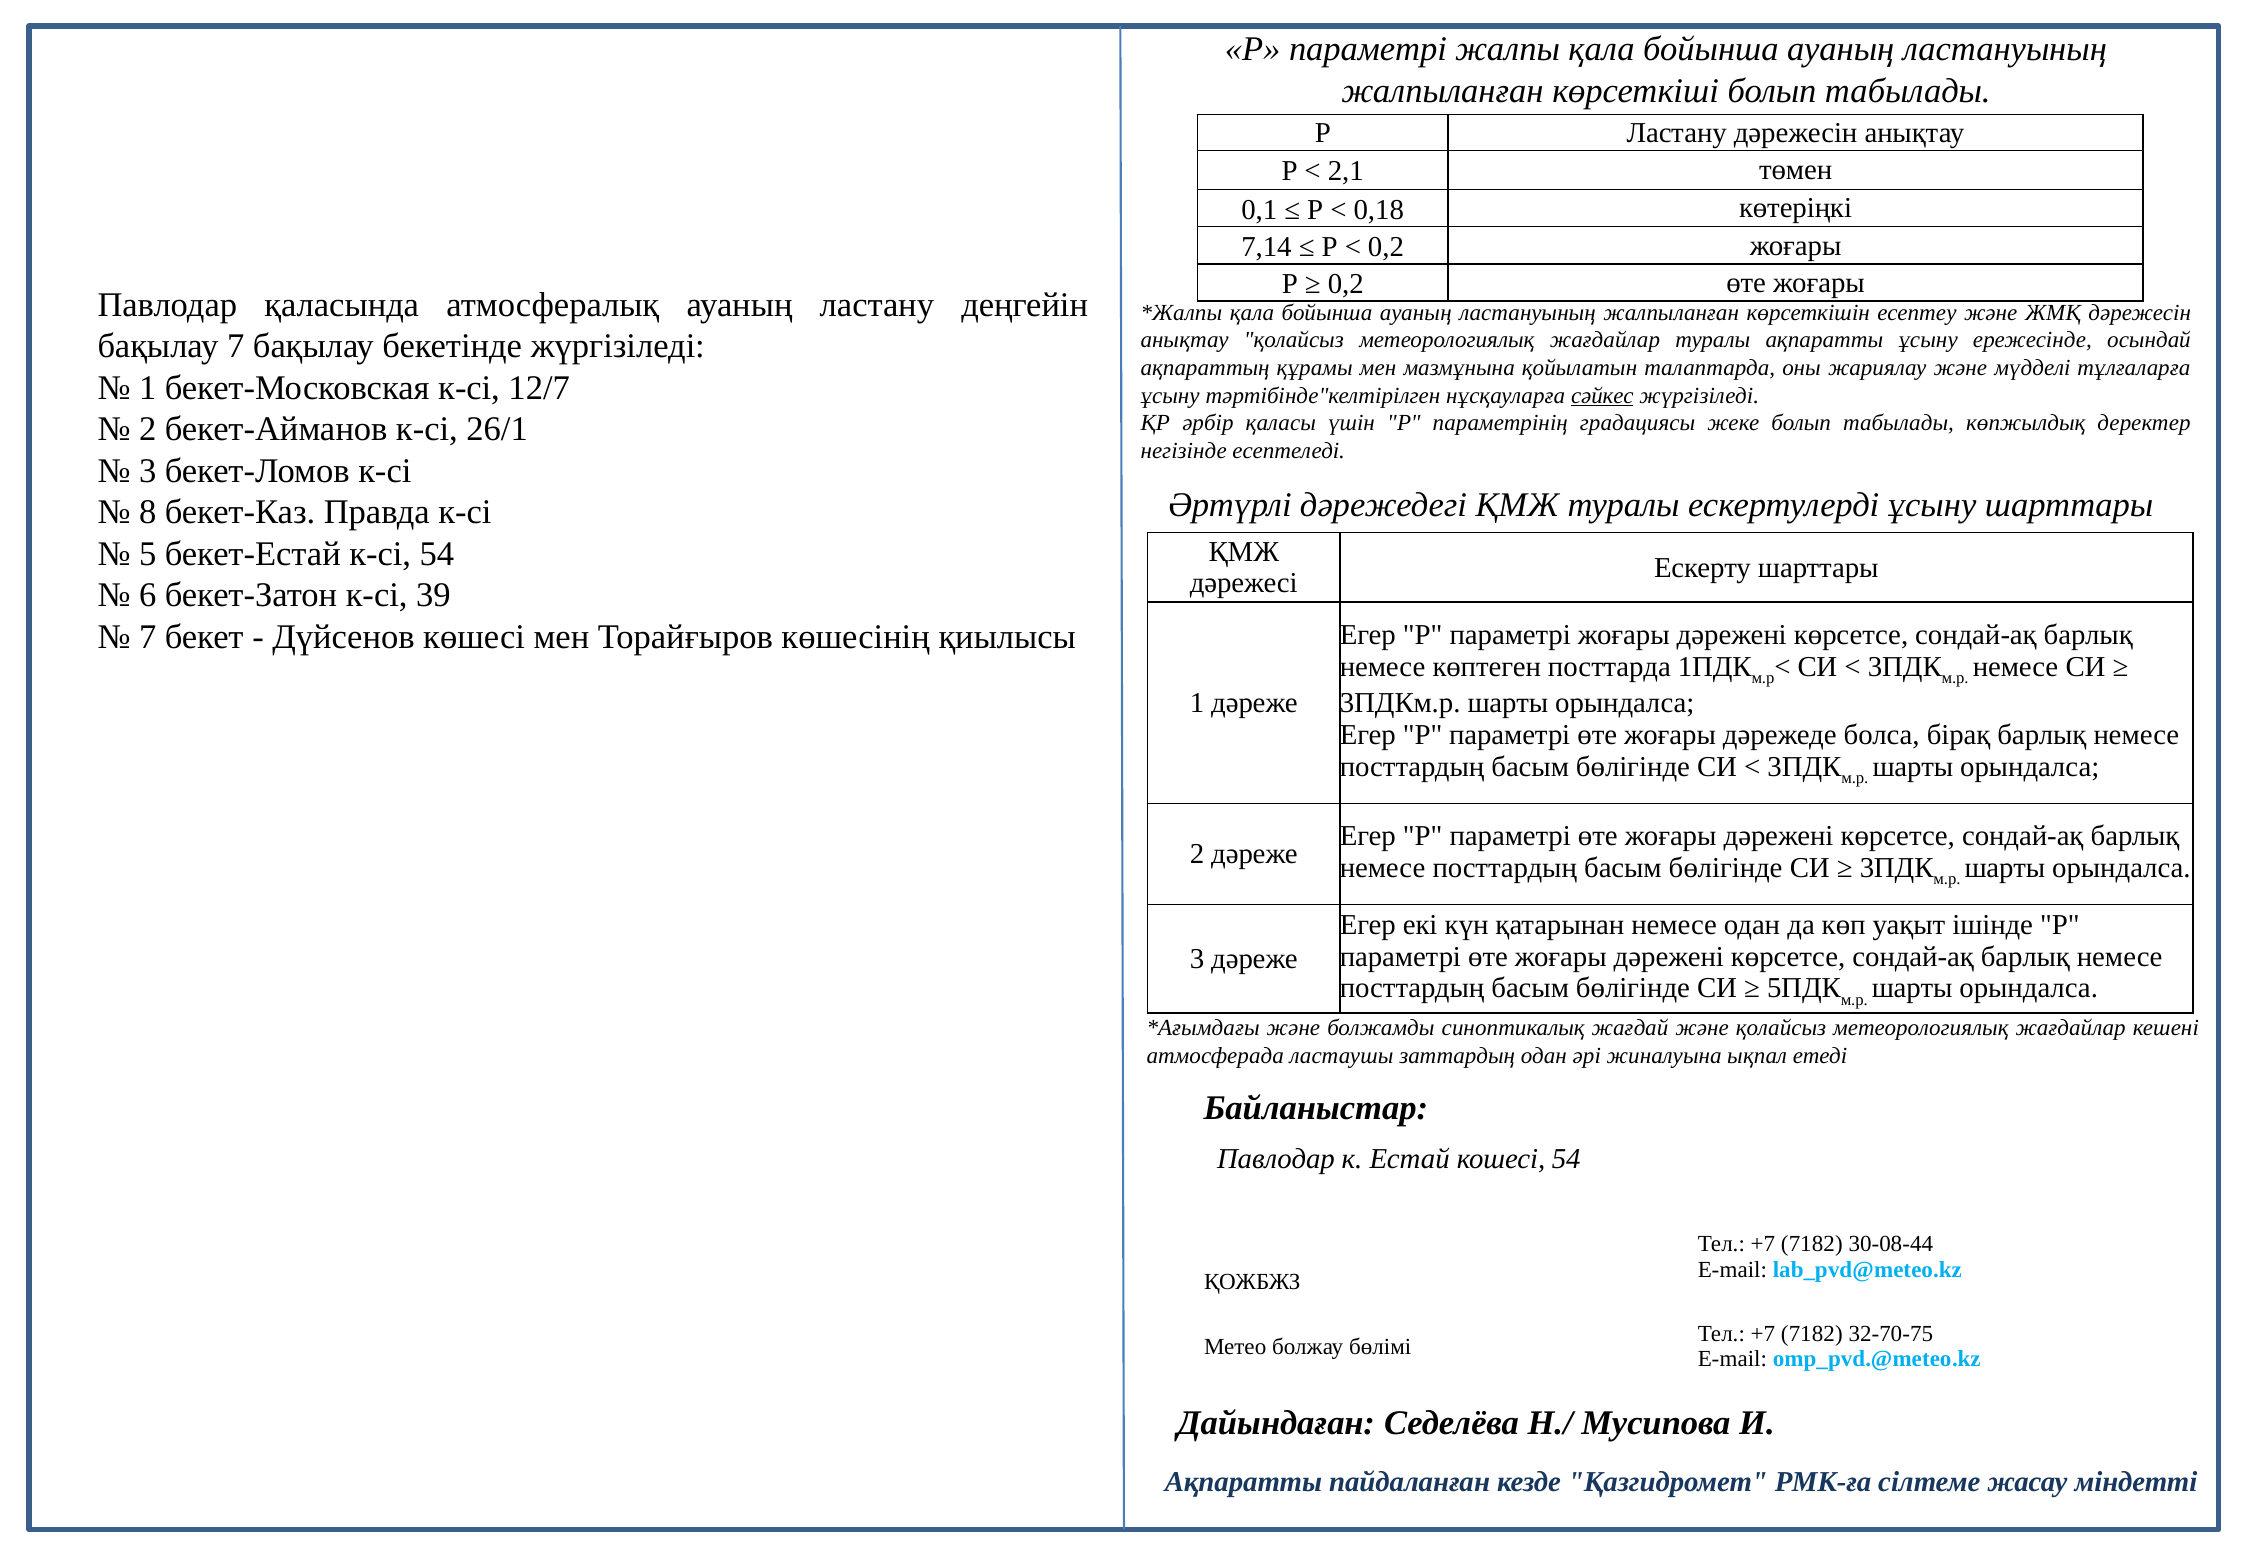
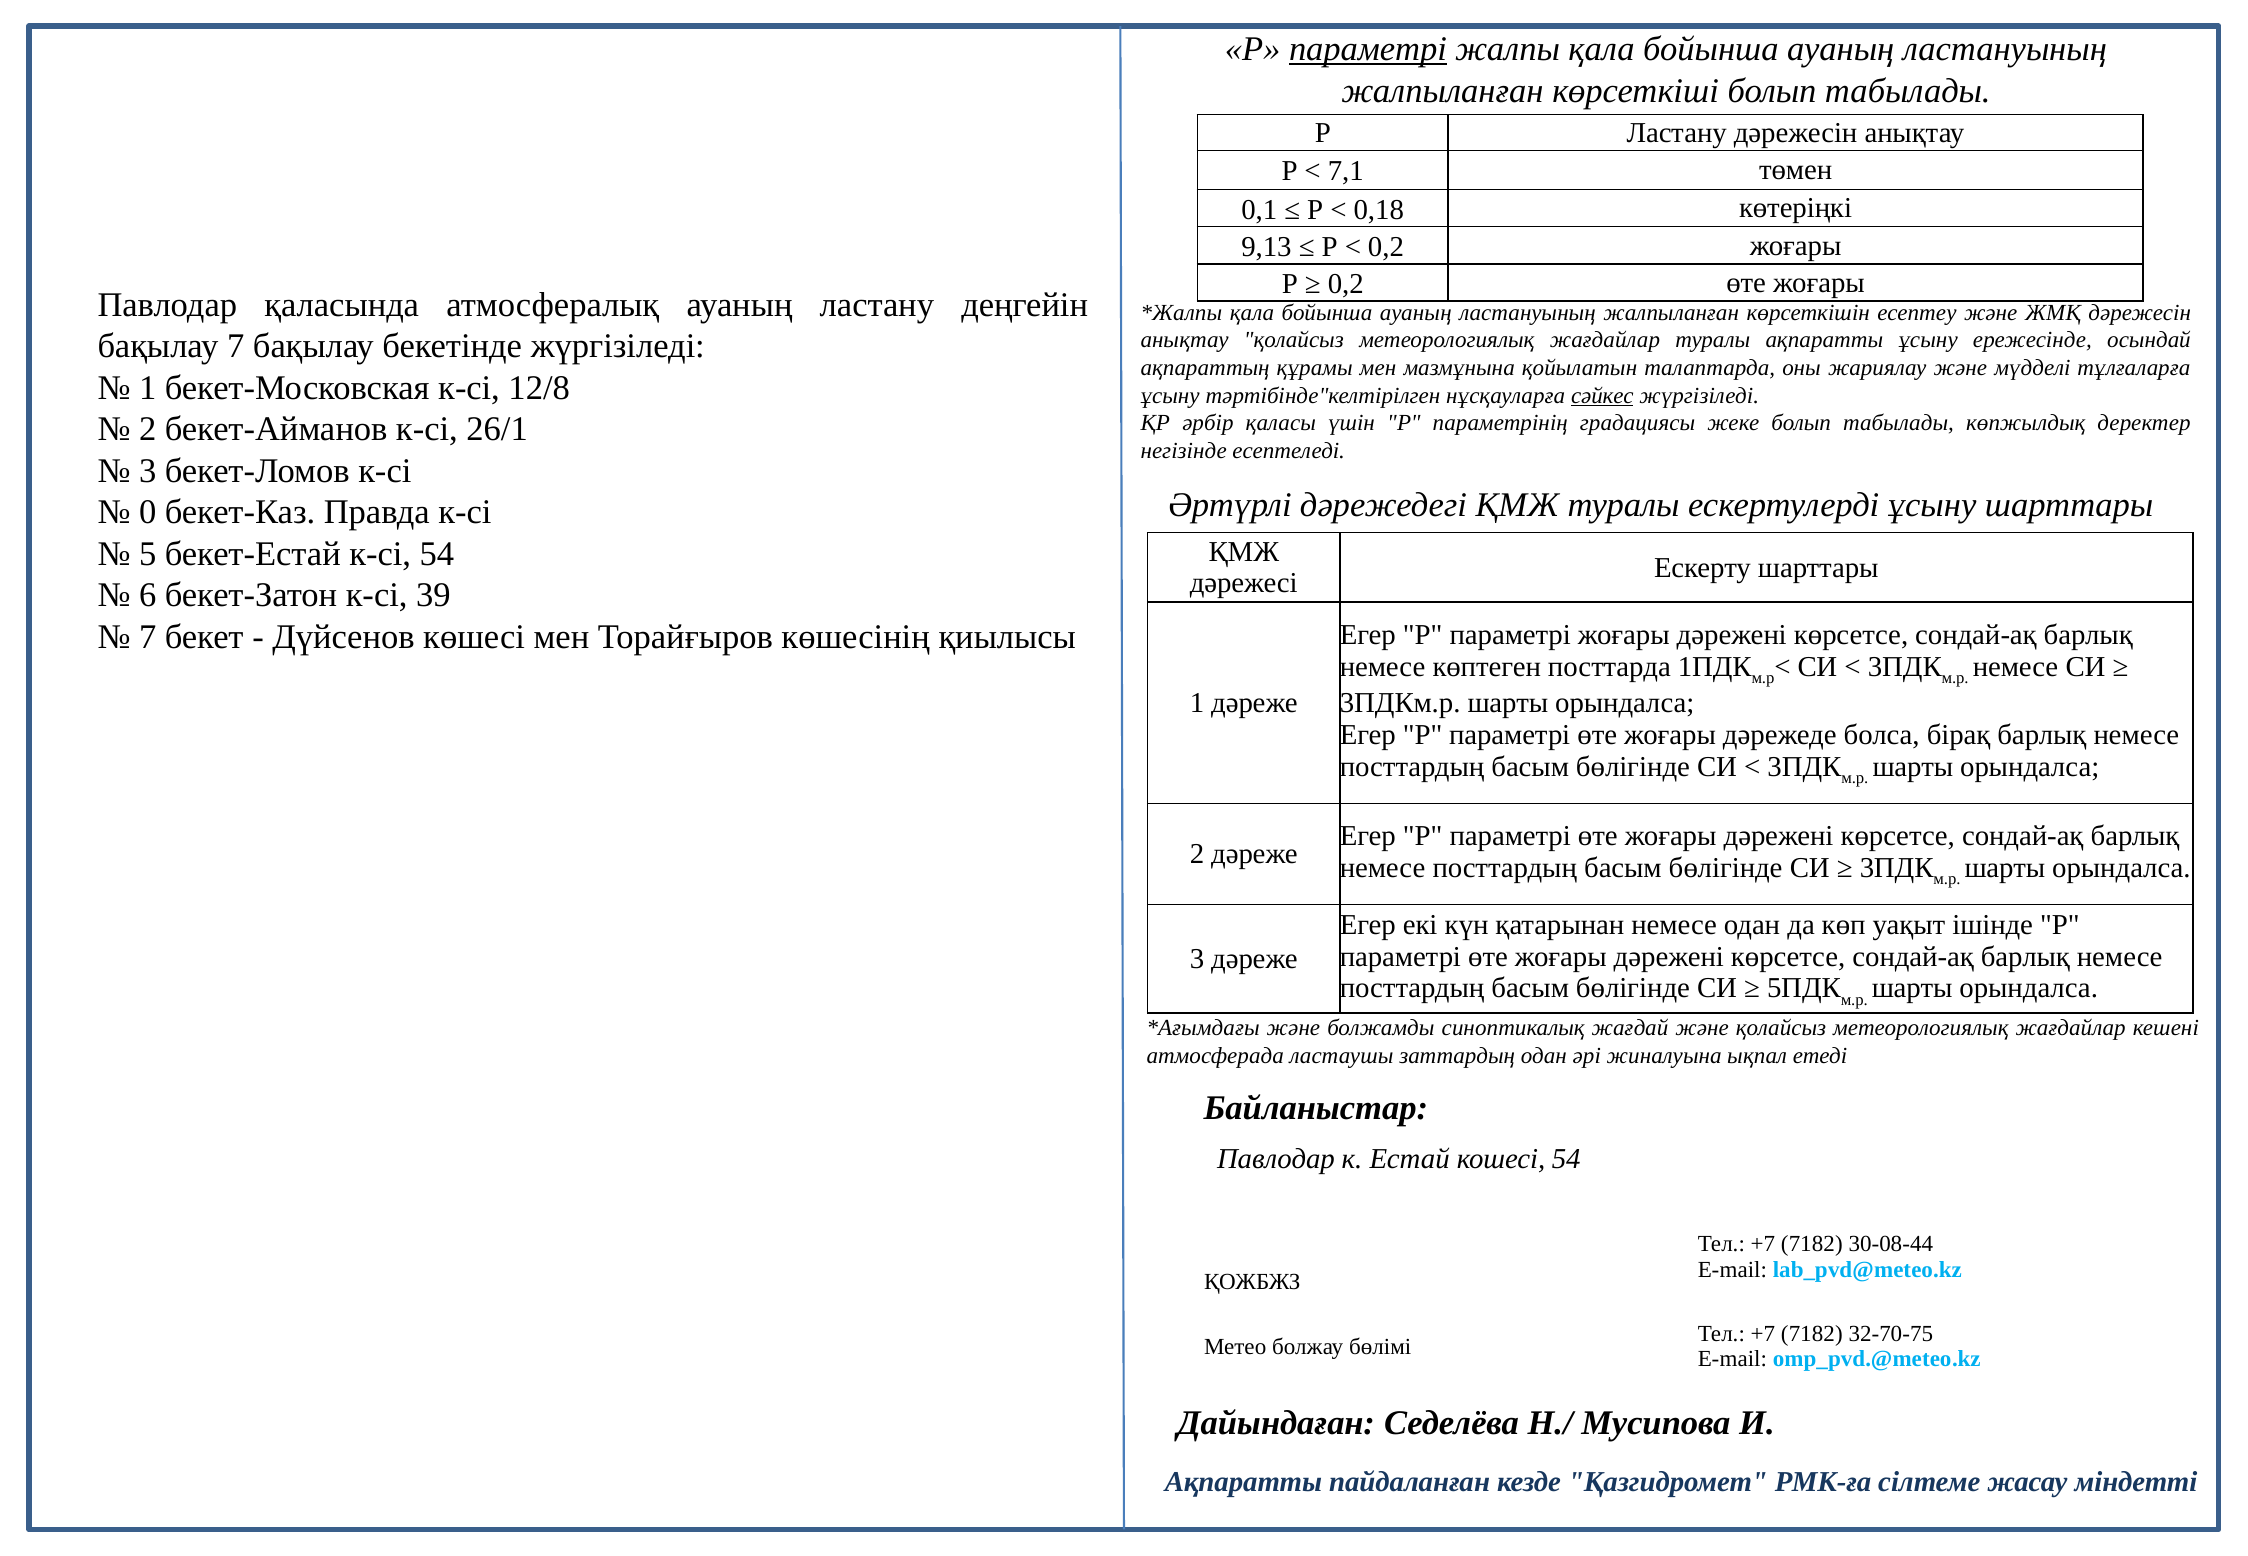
параметрі at (1368, 50) underline: none -> present
2,1: 2,1 -> 7,1
7,14: 7,14 -> 9,13
12/7: 12/7 -> 12/8
8: 8 -> 0
